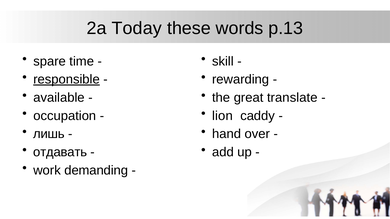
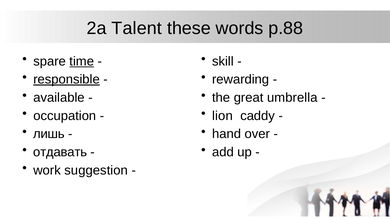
Today: Today -> Talent
p.13: p.13 -> p.88
time underline: none -> present
translate: translate -> umbrella
demanding: demanding -> suggestion
